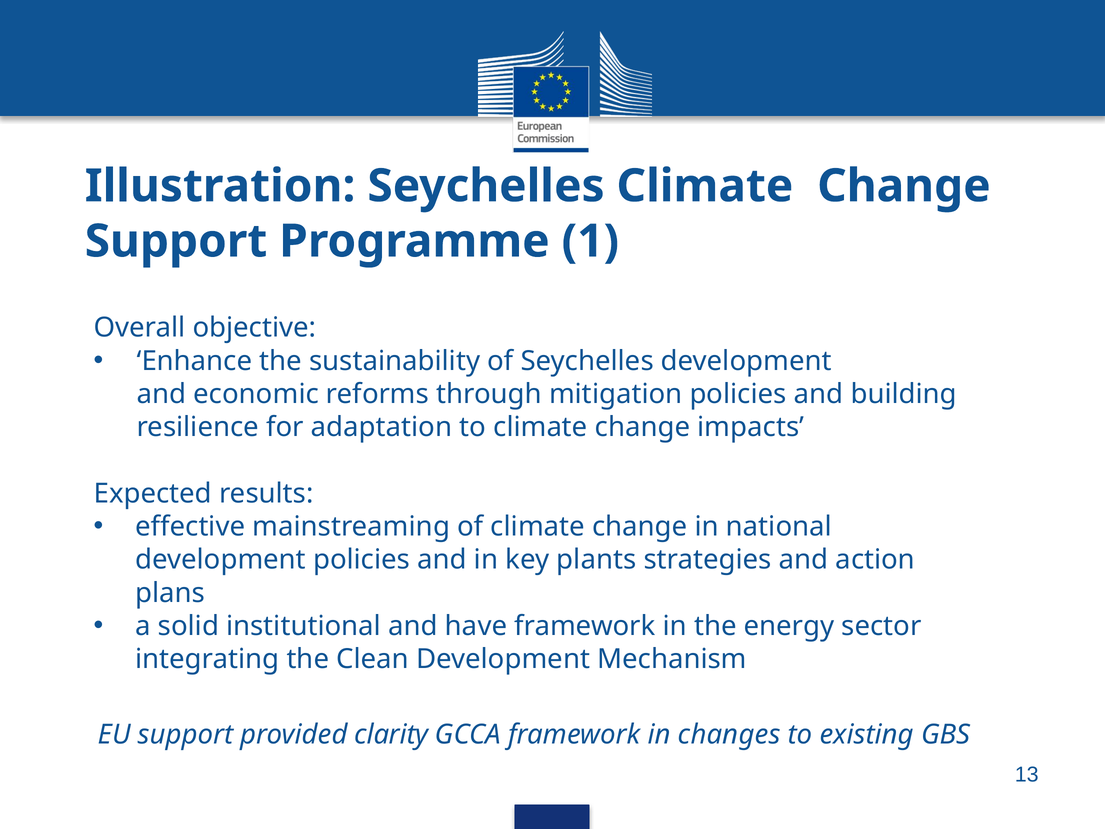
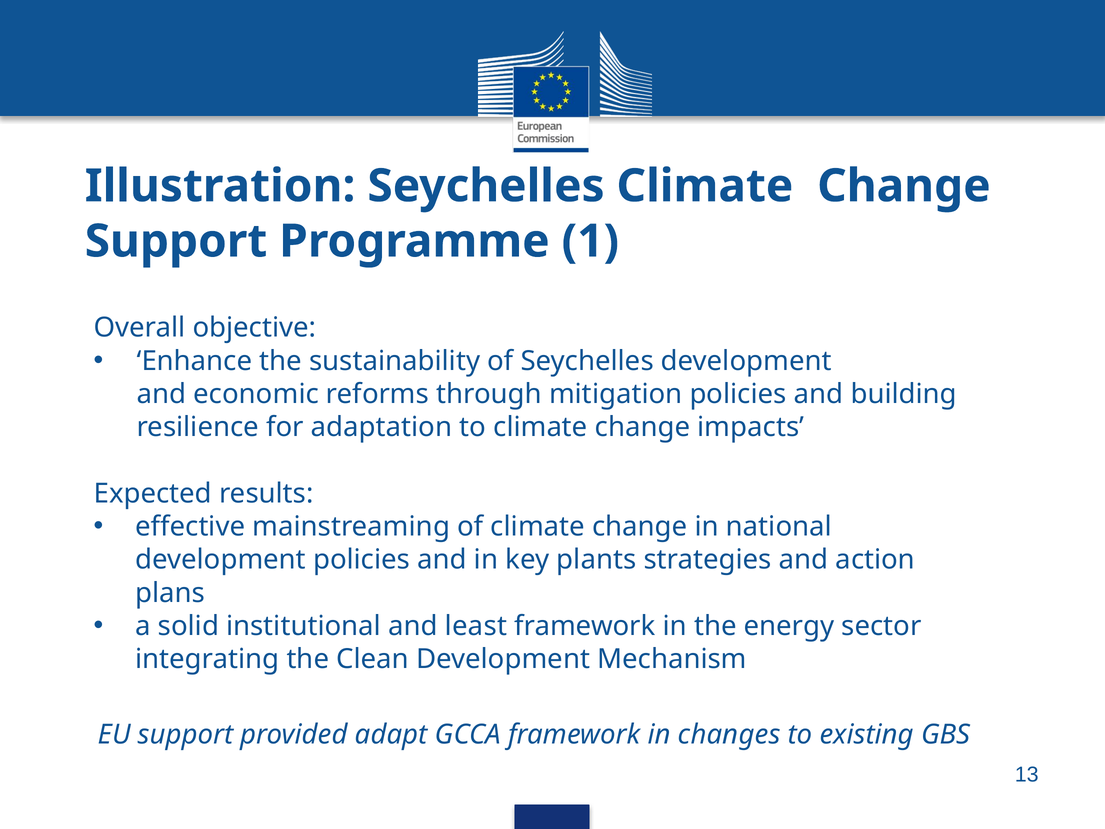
have: have -> least
clarity: clarity -> adapt
